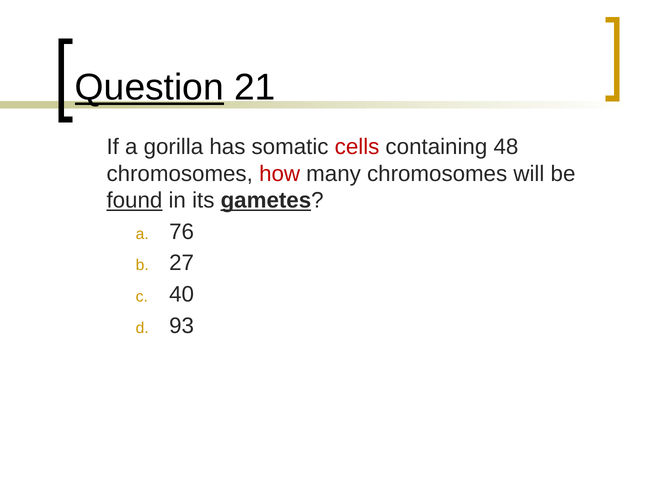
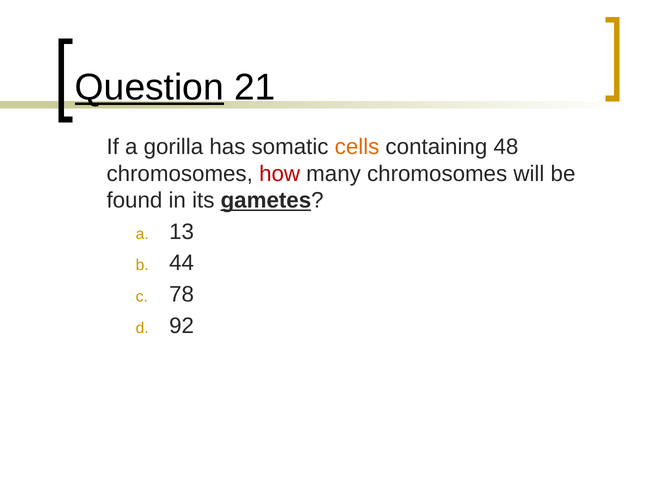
cells colour: red -> orange
found underline: present -> none
76: 76 -> 13
27: 27 -> 44
40: 40 -> 78
93: 93 -> 92
